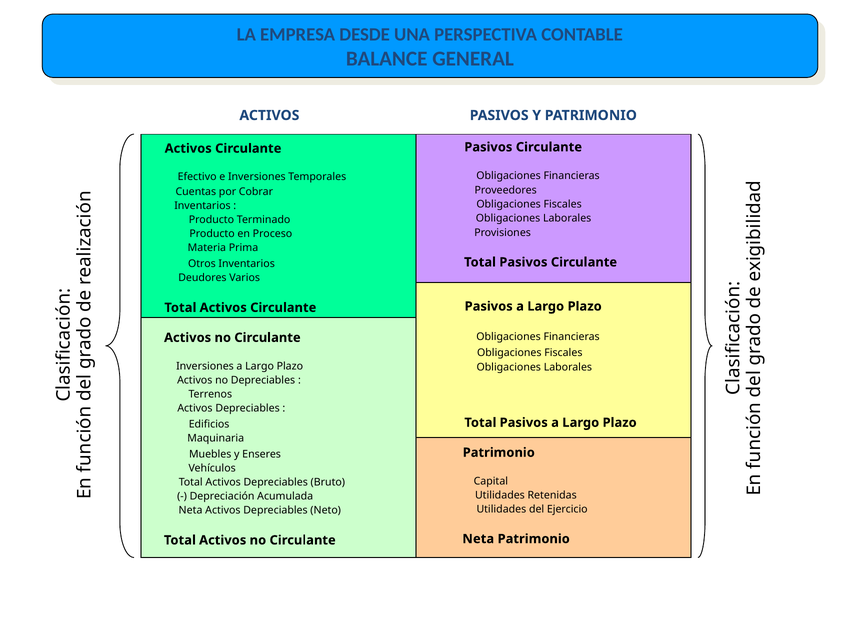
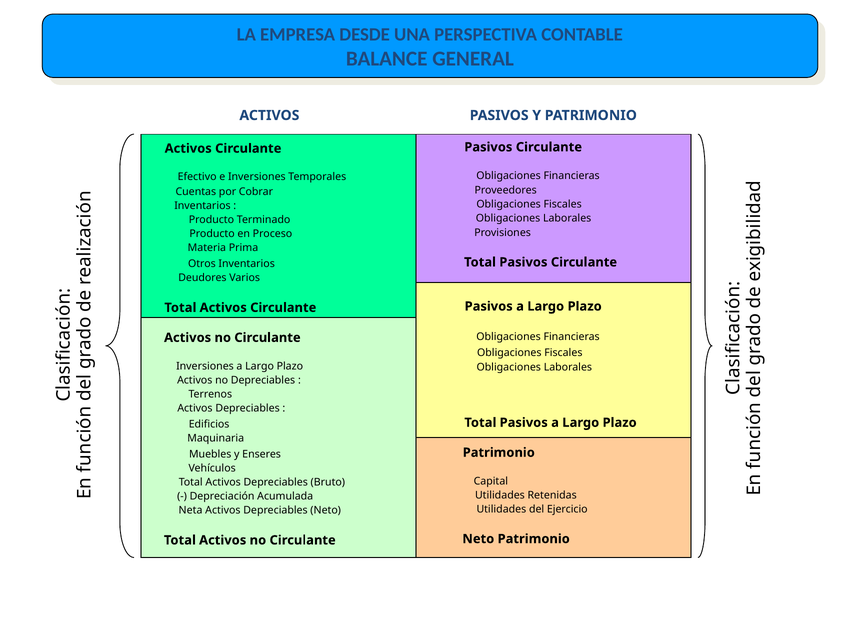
Circulante Neta: Neta -> Neto
